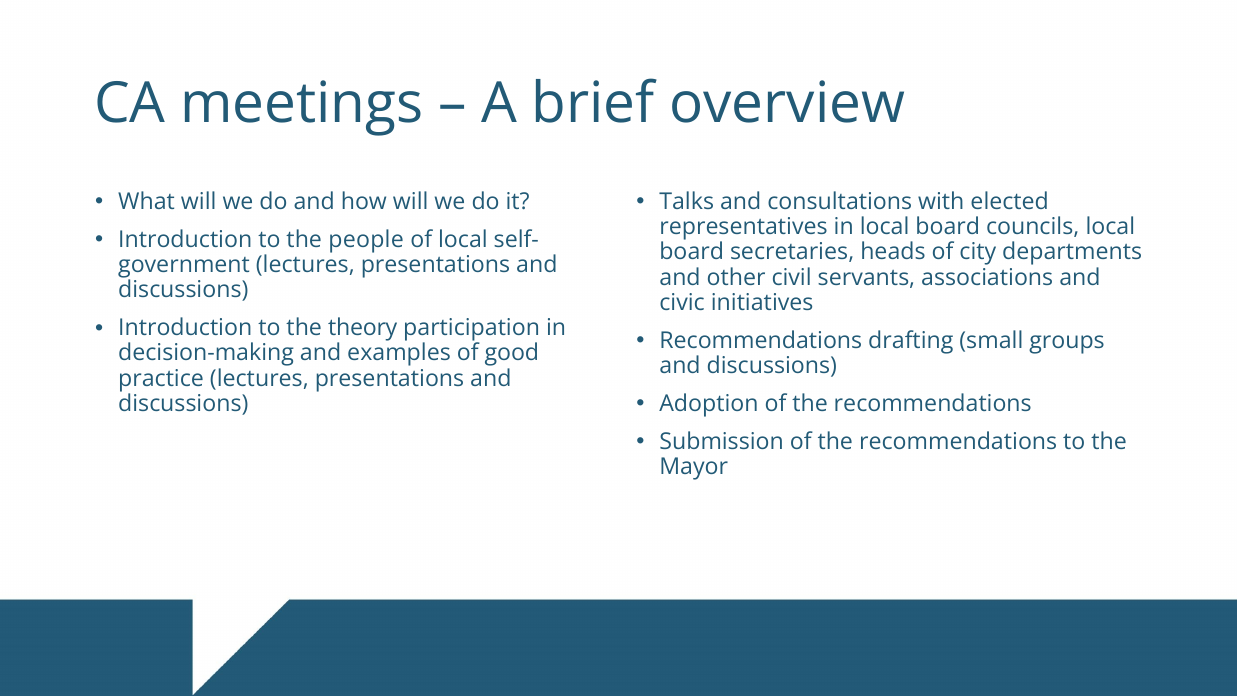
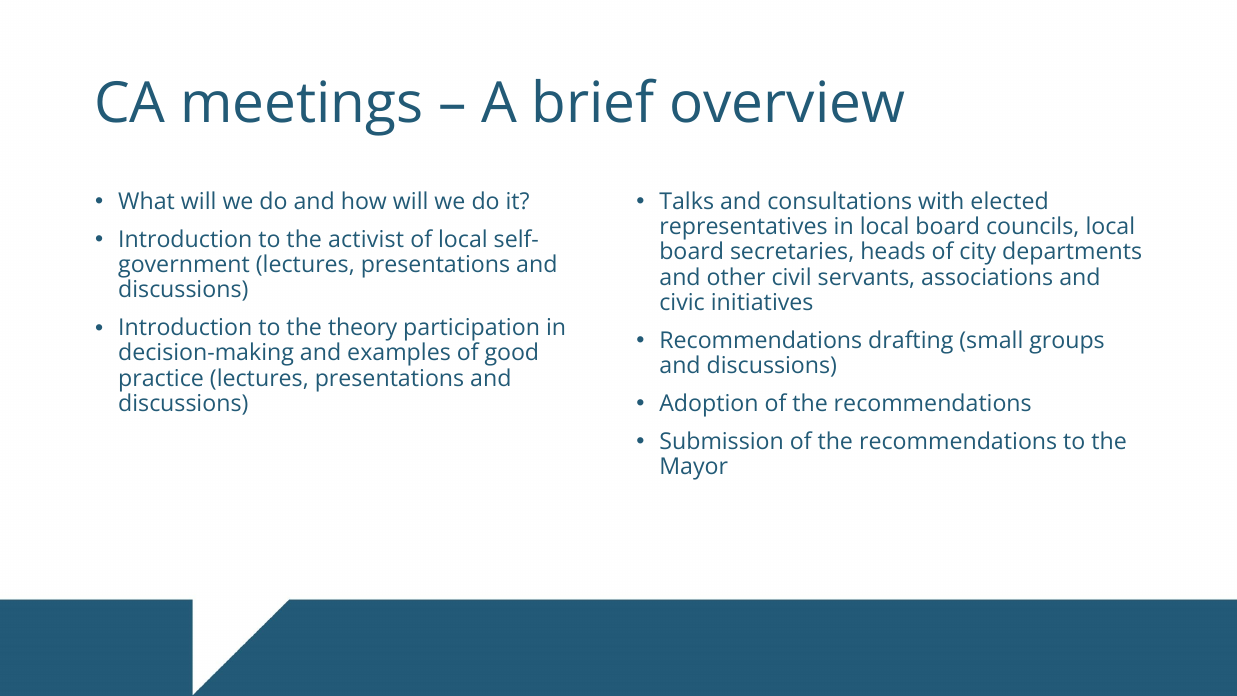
people: people -> activist
